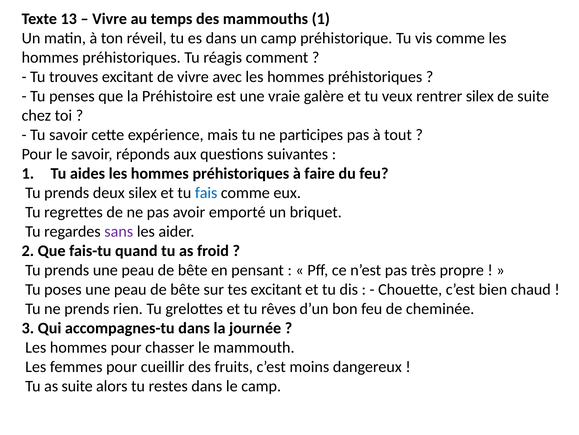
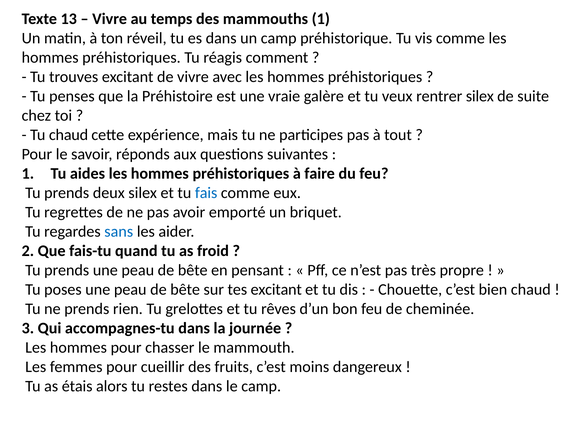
Tu savoir: savoir -> chaud
sans colour: purple -> blue
as suite: suite -> étais
